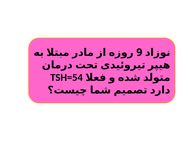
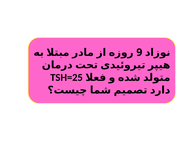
TSH=54: TSH=54 -> TSH=25
